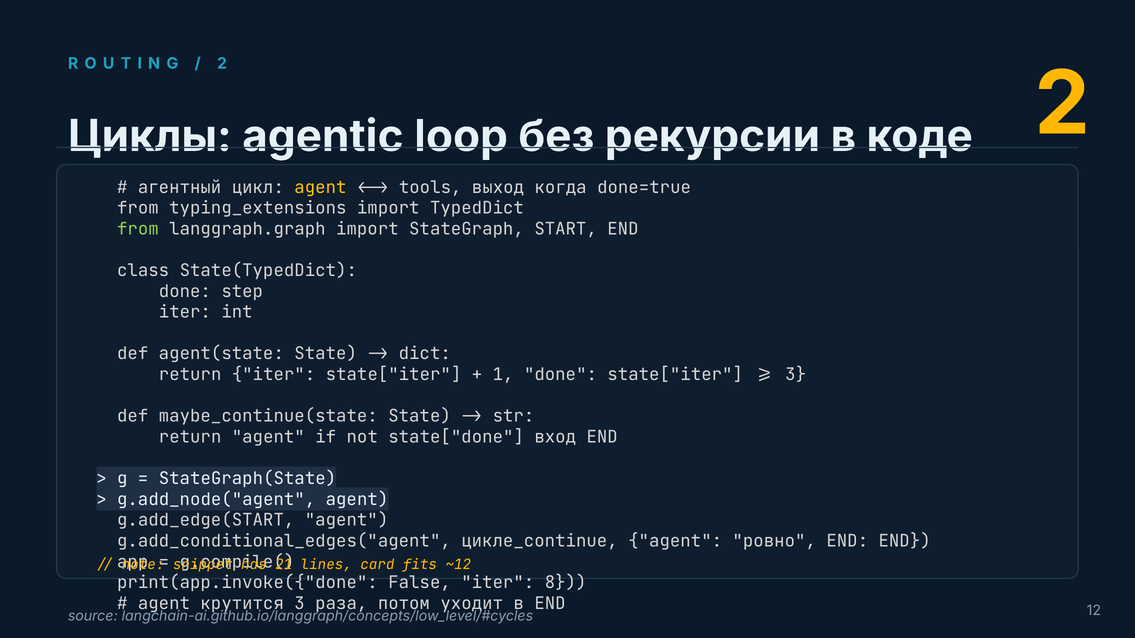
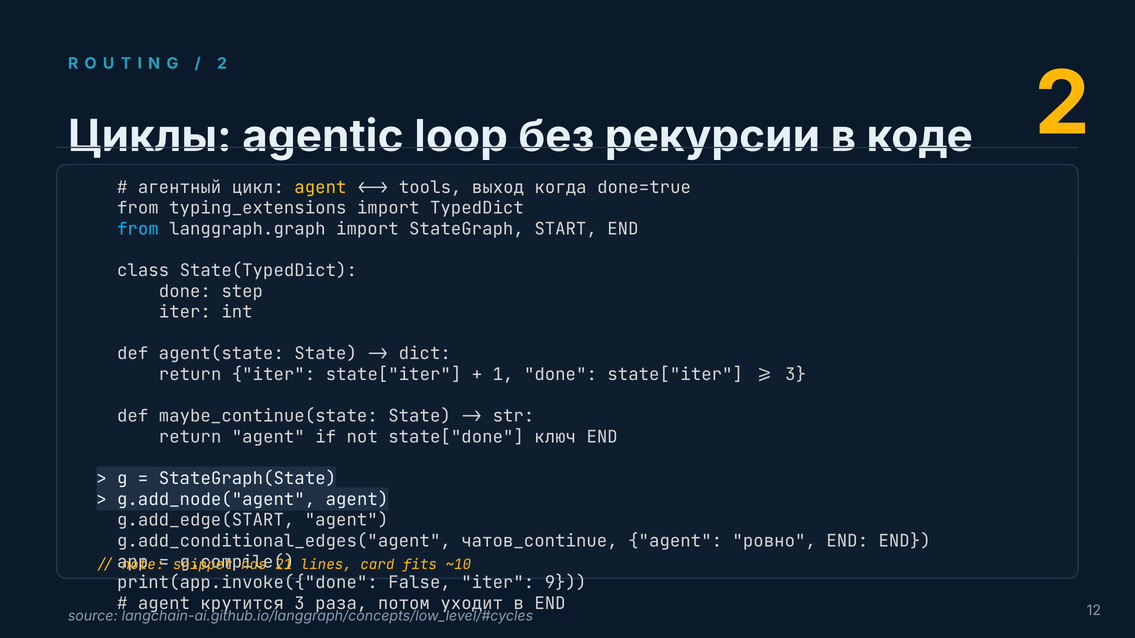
from at (138, 229) colour: light green -> light blue
вход: вход -> ключ
цикле_continue: цикле_continue -> чатов_continue
~12: ~12 -> ~10
8: 8 -> 9
